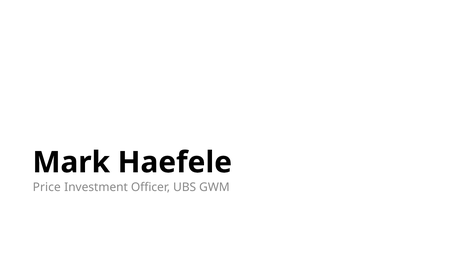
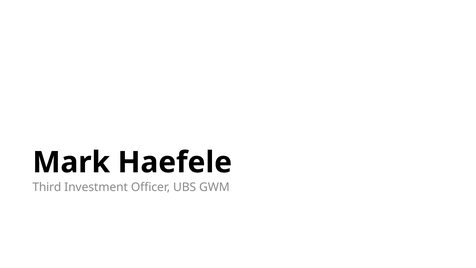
Price: Price -> Third
